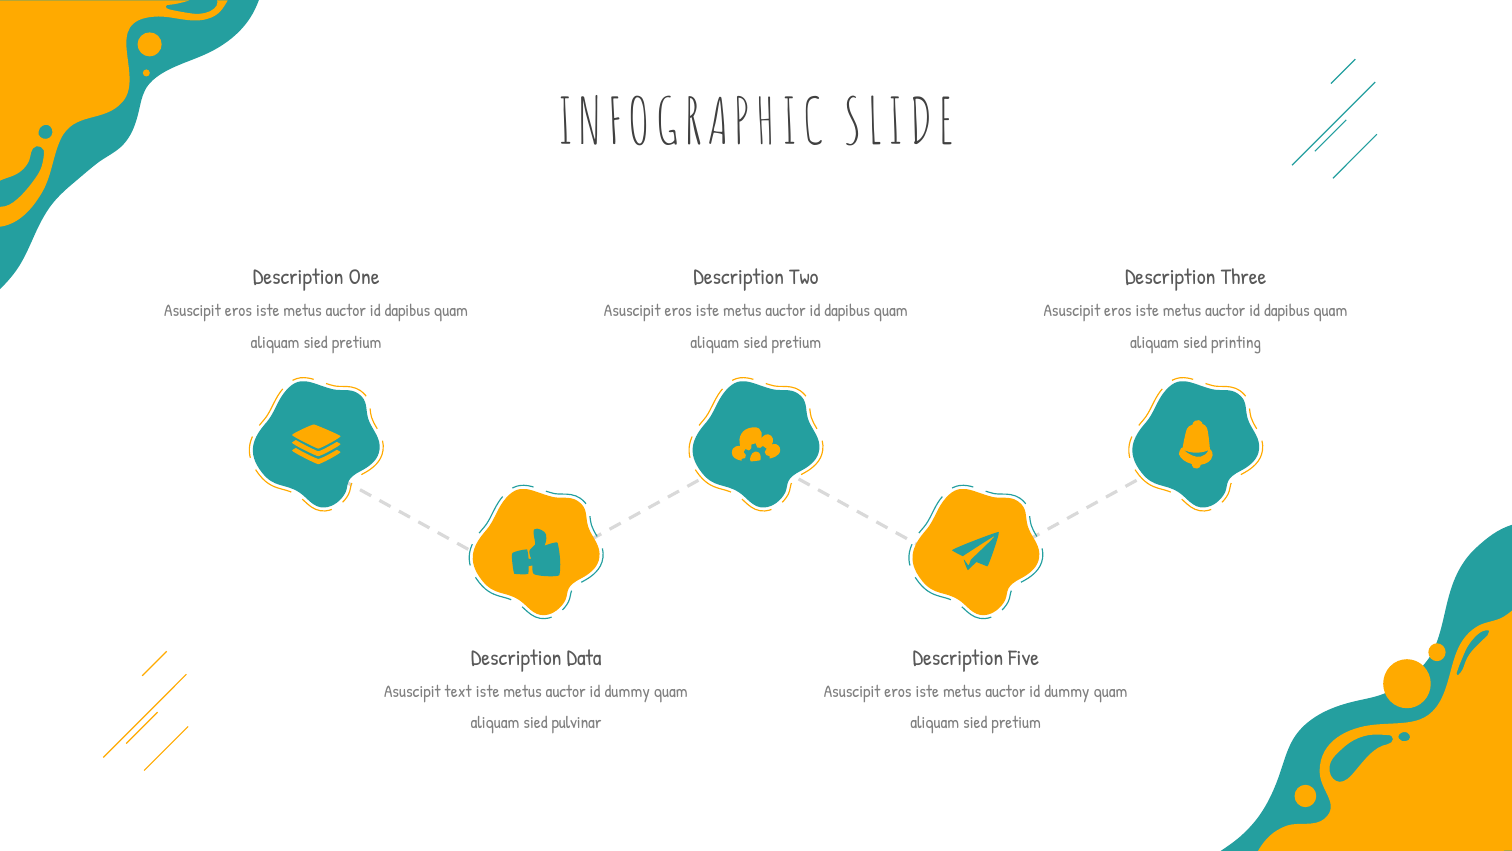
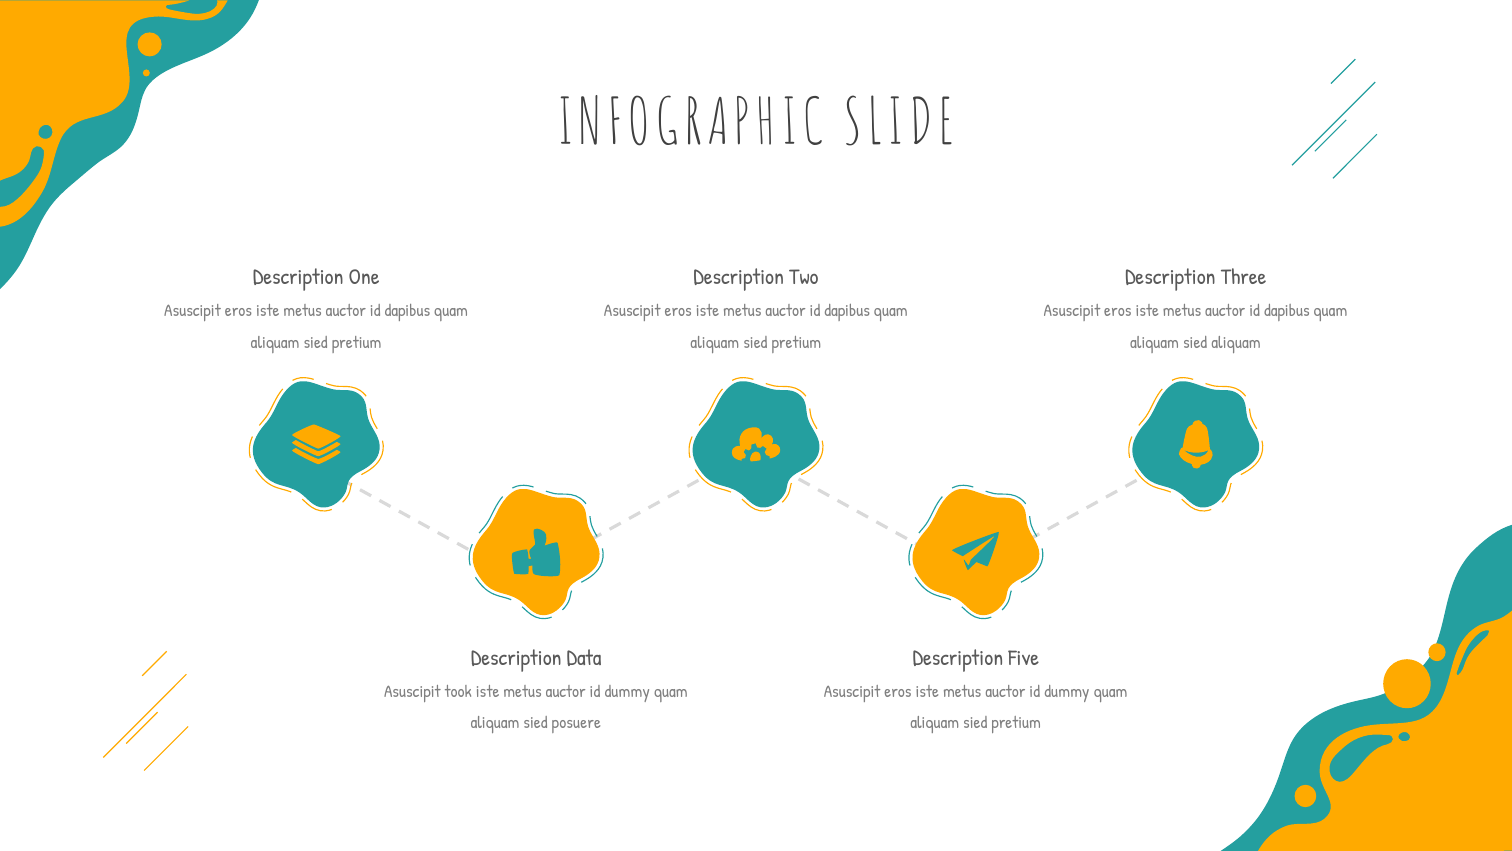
sied printing: printing -> aliquam
text: text -> took
pulvinar: pulvinar -> posuere
